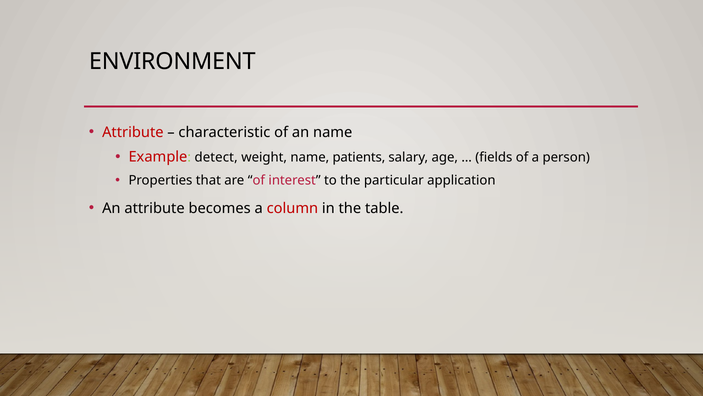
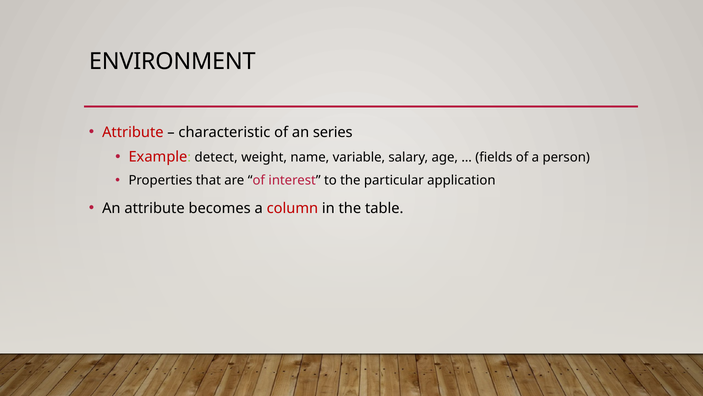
an name: name -> series
patients: patients -> variable
